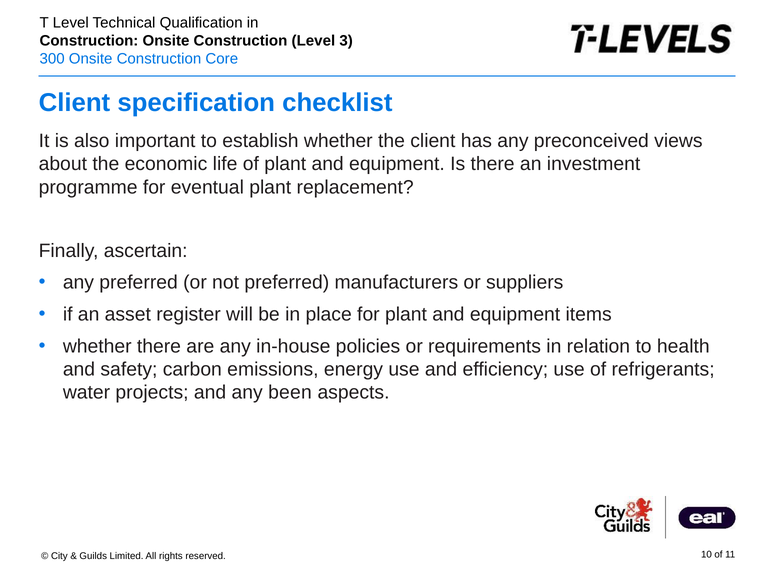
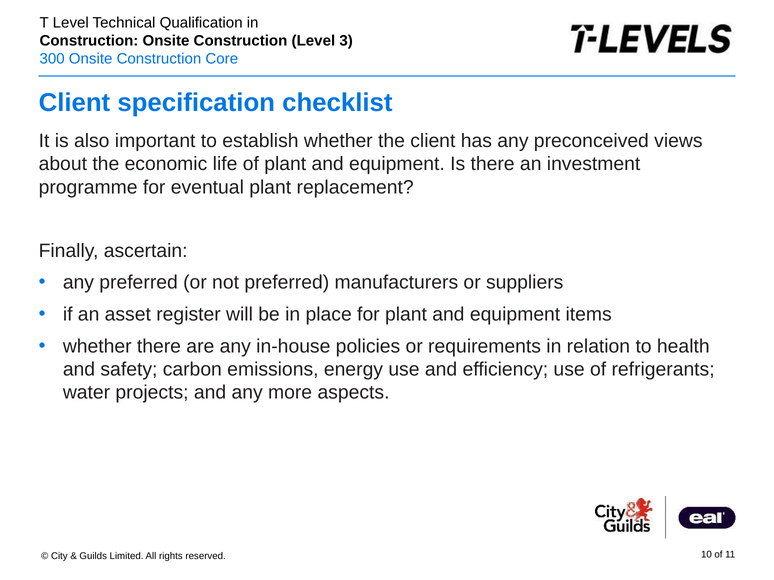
been: been -> more
